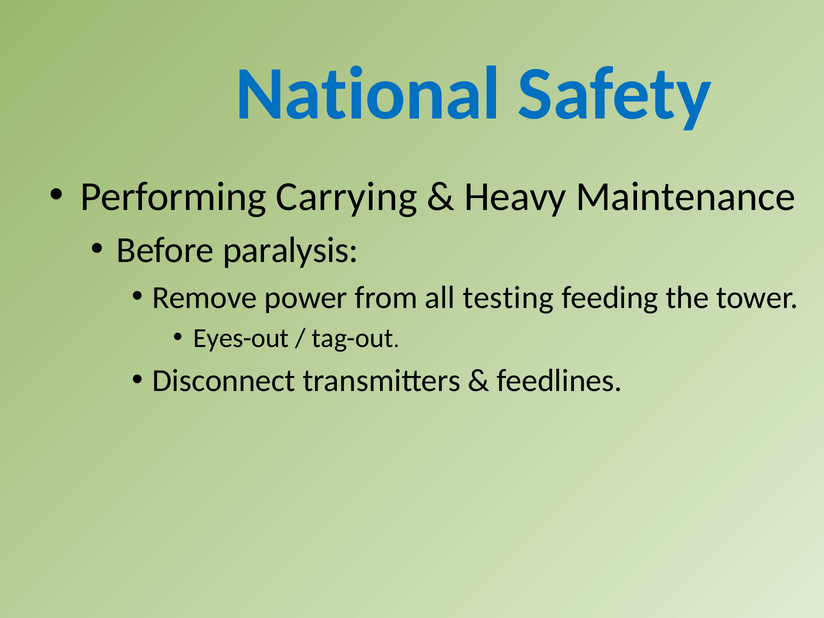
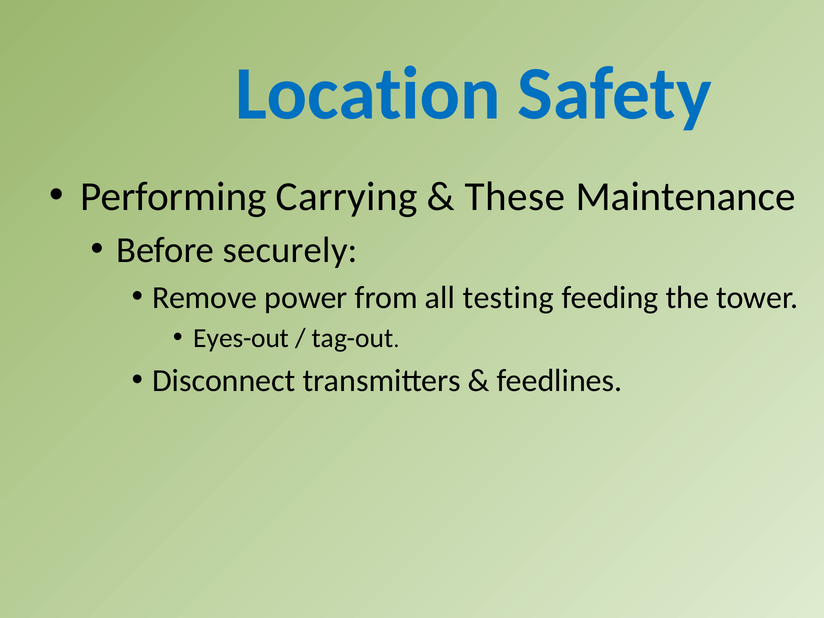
National: National -> Location
Heavy: Heavy -> These
paralysis: paralysis -> securely
